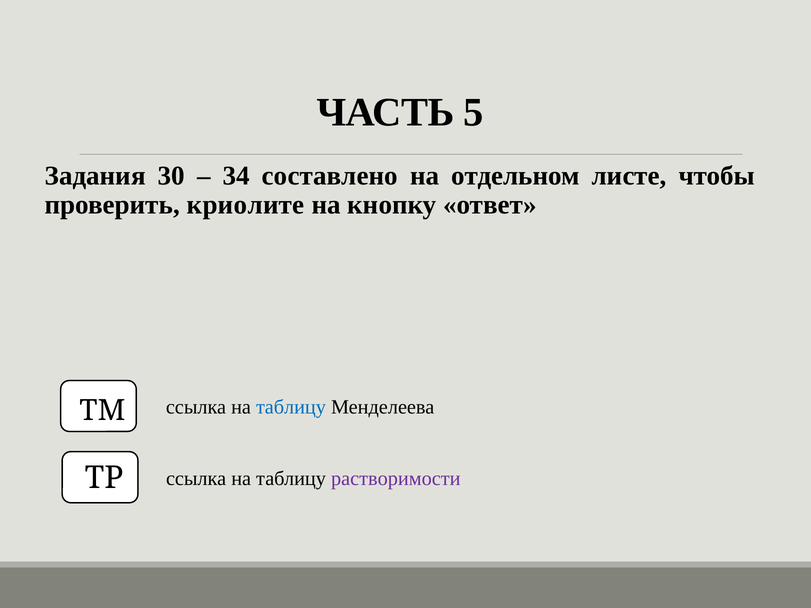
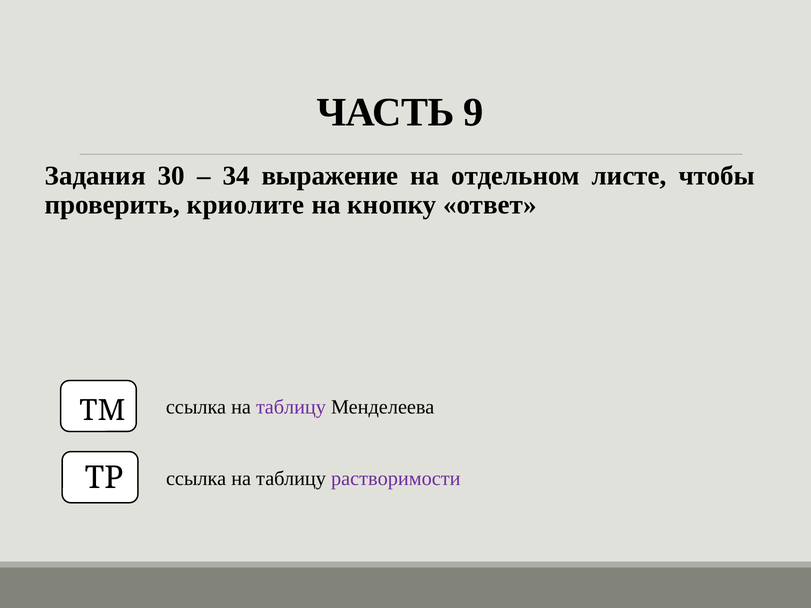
5: 5 -> 9
составлено: составлено -> выражение
таблицу at (291, 407) colour: blue -> purple
